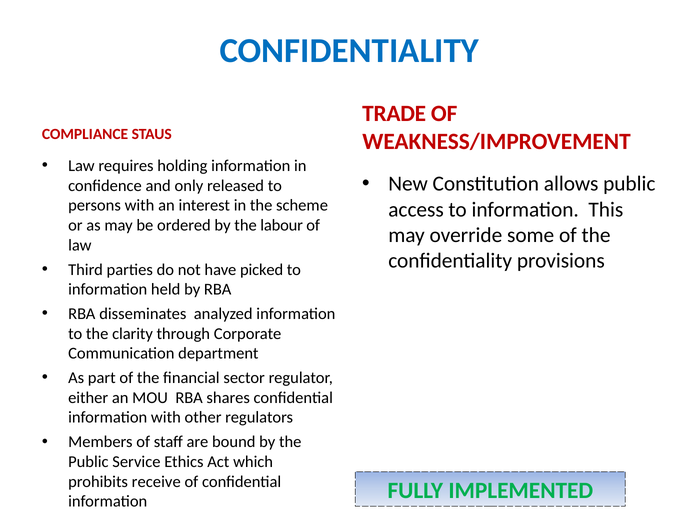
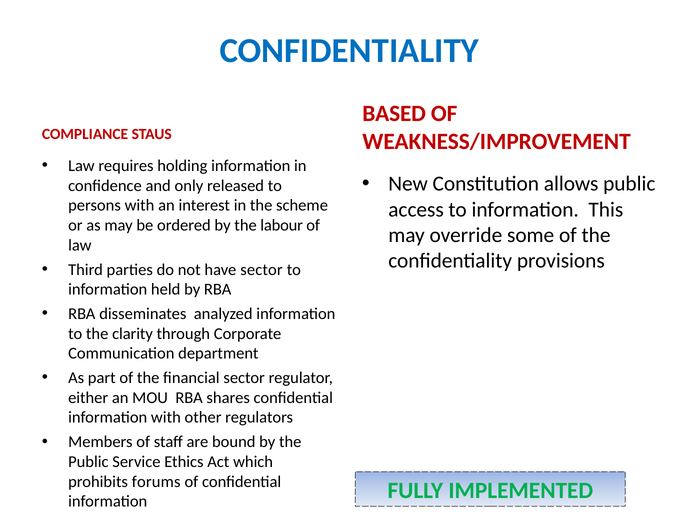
TRADE: TRADE -> BASED
have picked: picked -> sector
receive: receive -> forums
